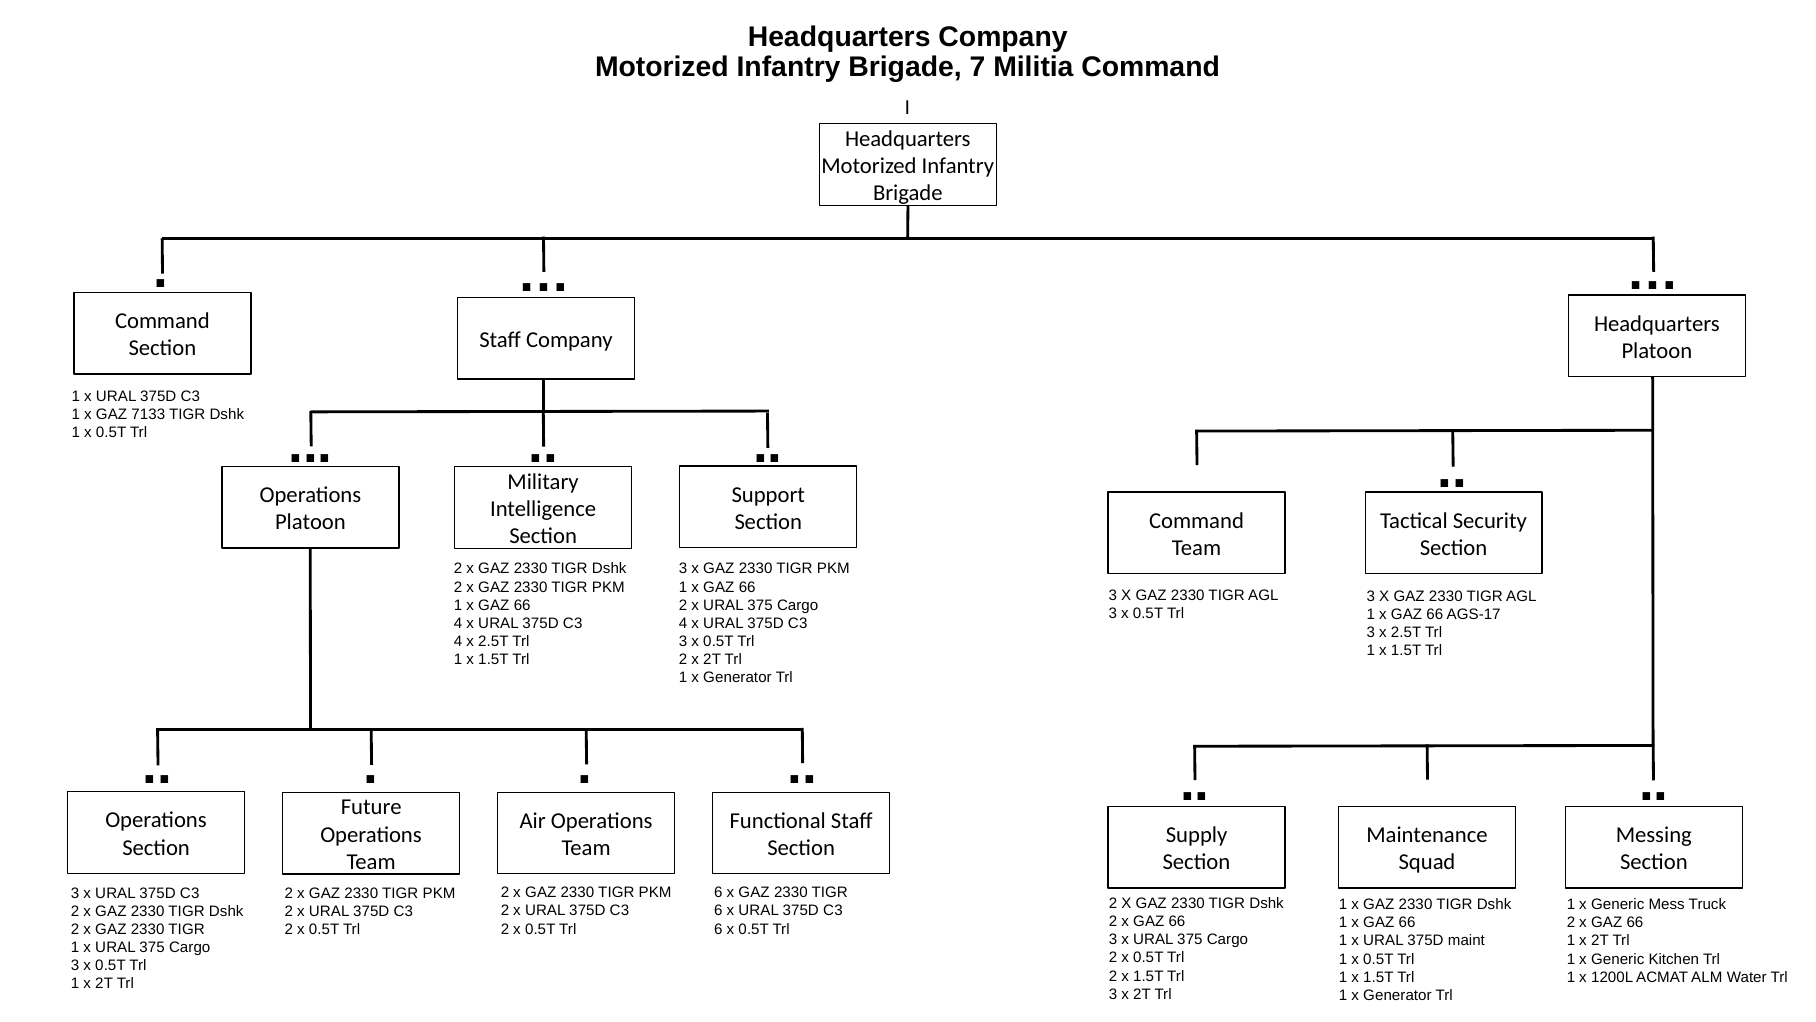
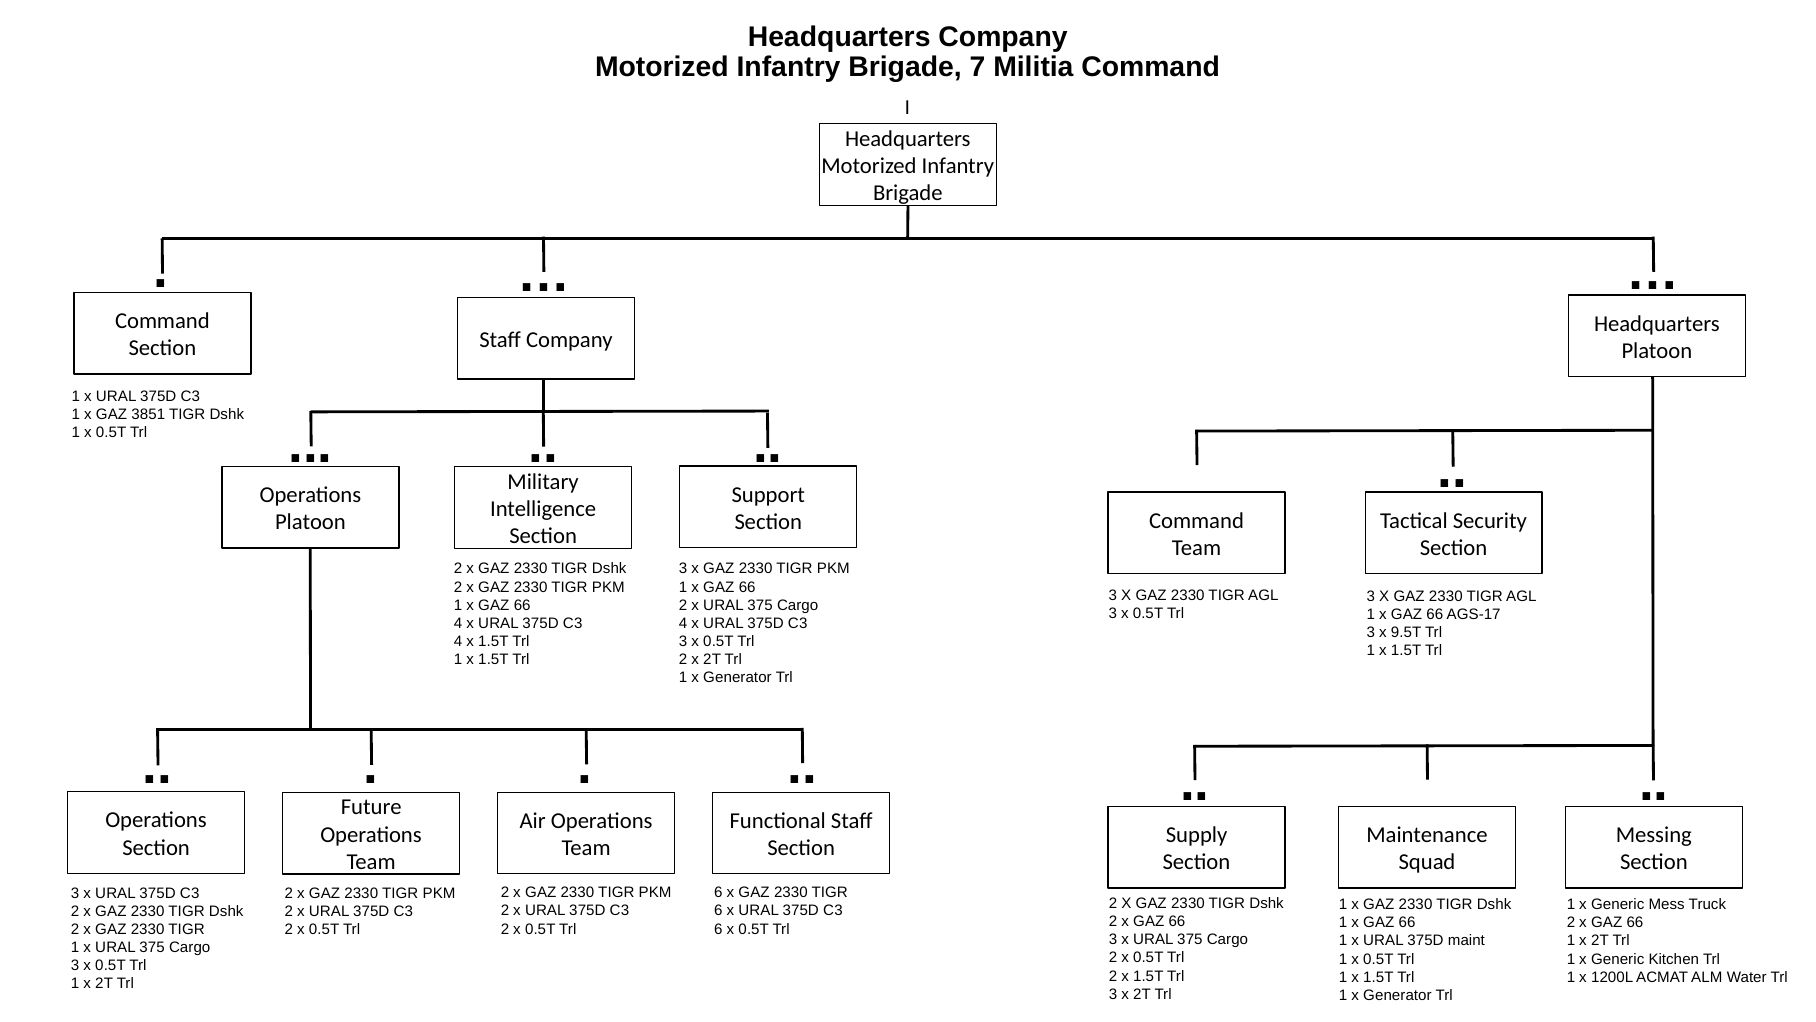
7133: 7133 -> 3851
3 x 2.5T: 2.5T -> 9.5T
4 x 2.5T: 2.5T -> 1.5T
